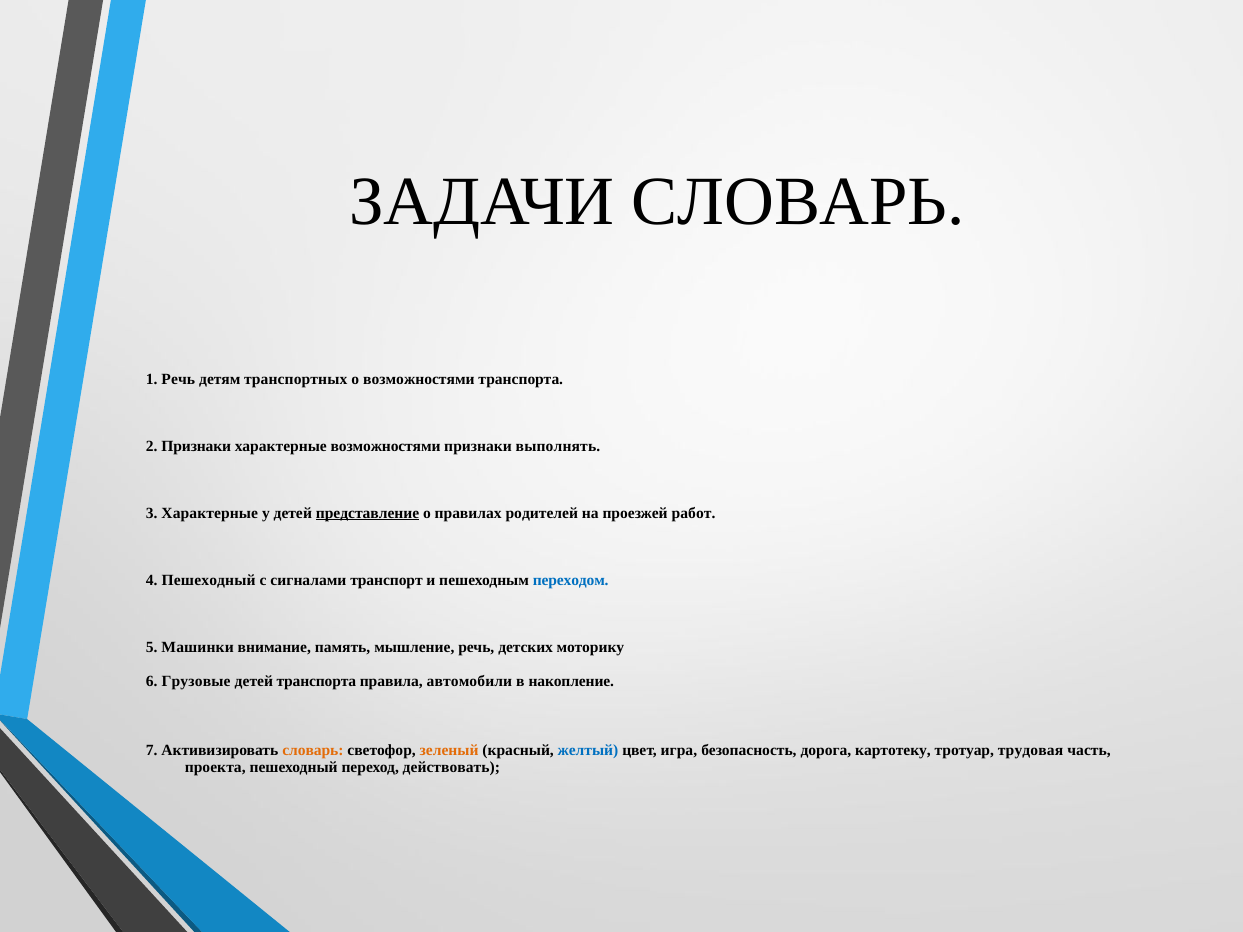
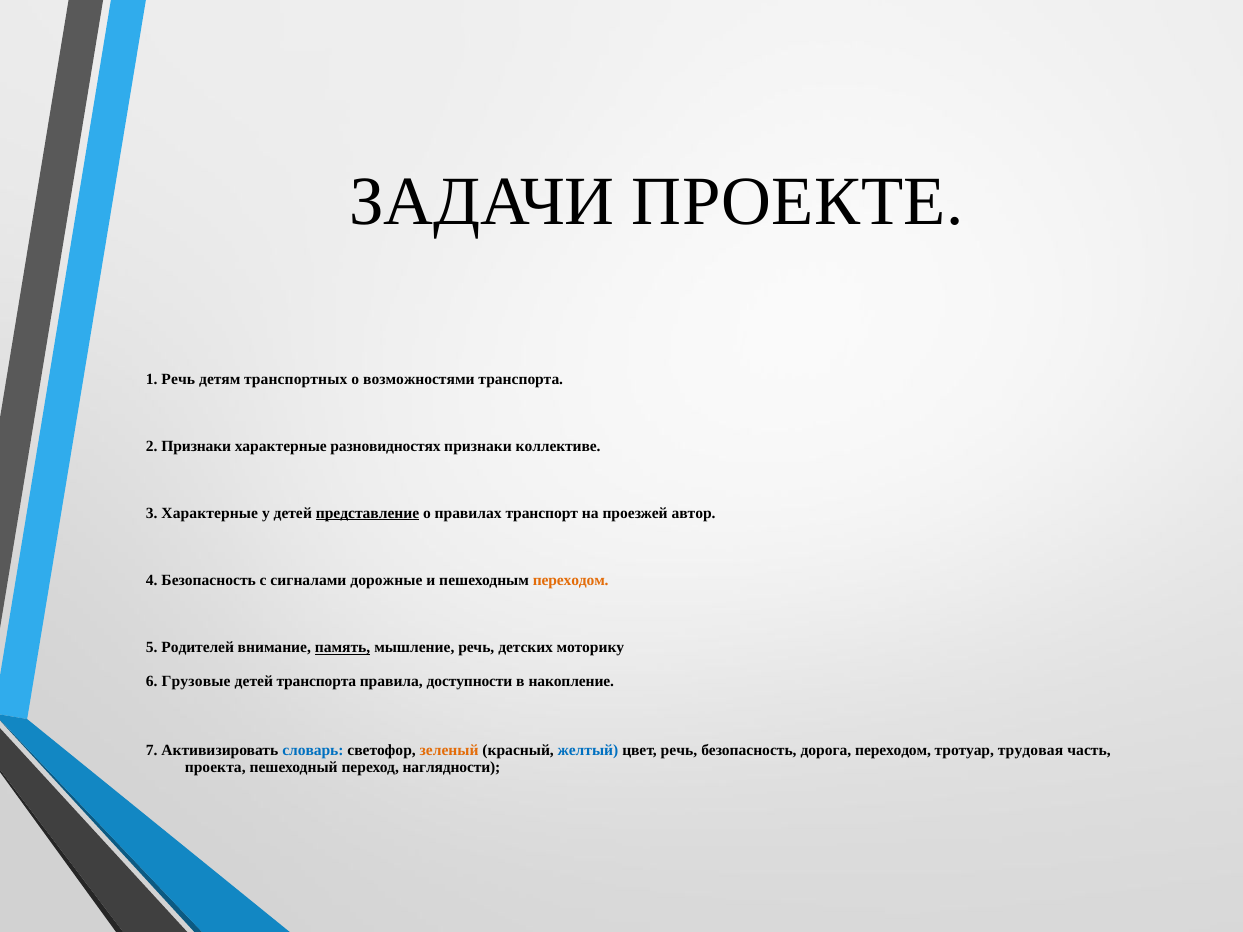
ЗАДАЧИ СЛОВАРЬ: СЛОВАРЬ -> ПРОЕКТЕ
характерные возможностями: возможностями -> разновидностях
выполнять: выполнять -> коллективе
родителей: родителей -> транспорт
работ: работ -> автор
4 Пешеходный: Пешеходный -> Безопасность
транспорт: транспорт -> дорожные
переходом at (571, 581) colour: blue -> orange
Машинки: Машинки -> Родителей
память underline: none -> present
автомобили: автомобили -> доступности
словарь at (313, 750) colour: orange -> blue
цвет игра: игра -> речь
дорога картотеку: картотеку -> переходом
действовать: действовать -> наглядности
